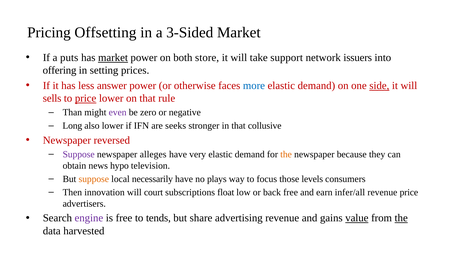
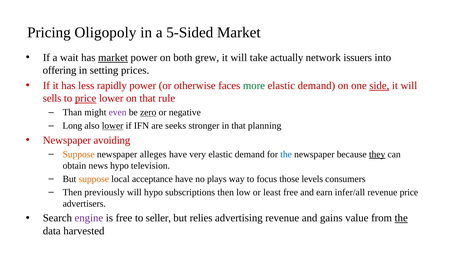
Offsetting: Offsetting -> Oligopoly
3-Sided: 3-Sided -> 5-Sided
puts: puts -> wait
store: store -> grew
support: support -> actually
answer: answer -> rapidly
more colour: blue -> green
zero underline: none -> present
lower at (113, 126) underline: none -> present
collusive: collusive -> planning
reversed: reversed -> avoiding
Suppose at (79, 154) colour: purple -> orange
the at (286, 154) colour: orange -> blue
they underline: none -> present
necessarily: necessarily -> acceptance
innovation: innovation -> previously
will court: court -> hypo
subscriptions float: float -> then
back: back -> least
tends: tends -> seller
share: share -> relies
value underline: present -> none
